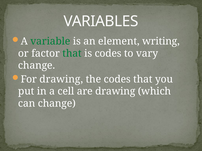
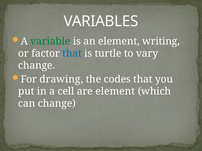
that at (72, 54) colour: green -> blue
is codes: codes -> turtle
are drawing: drawing -> element
